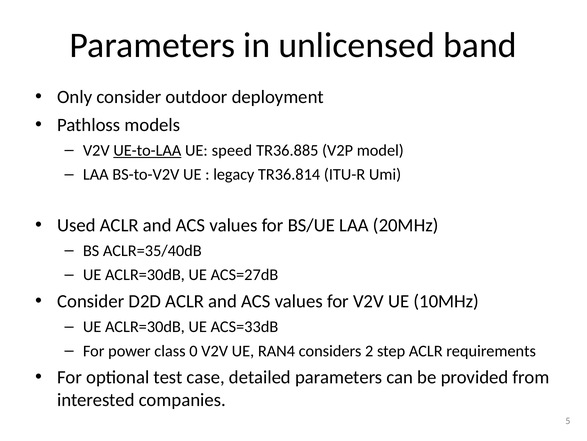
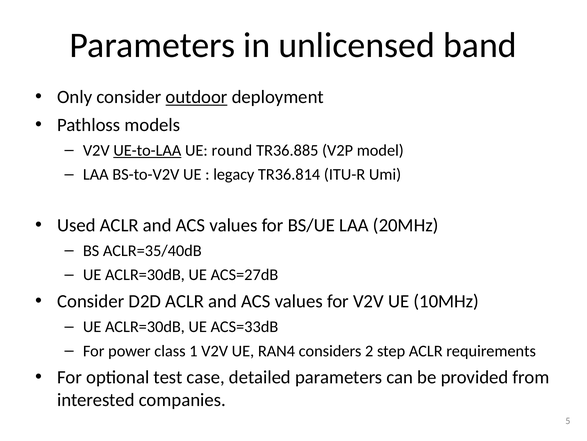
outdoor underline: none -> present
speed: speed -> round
0: 0 -> 1
